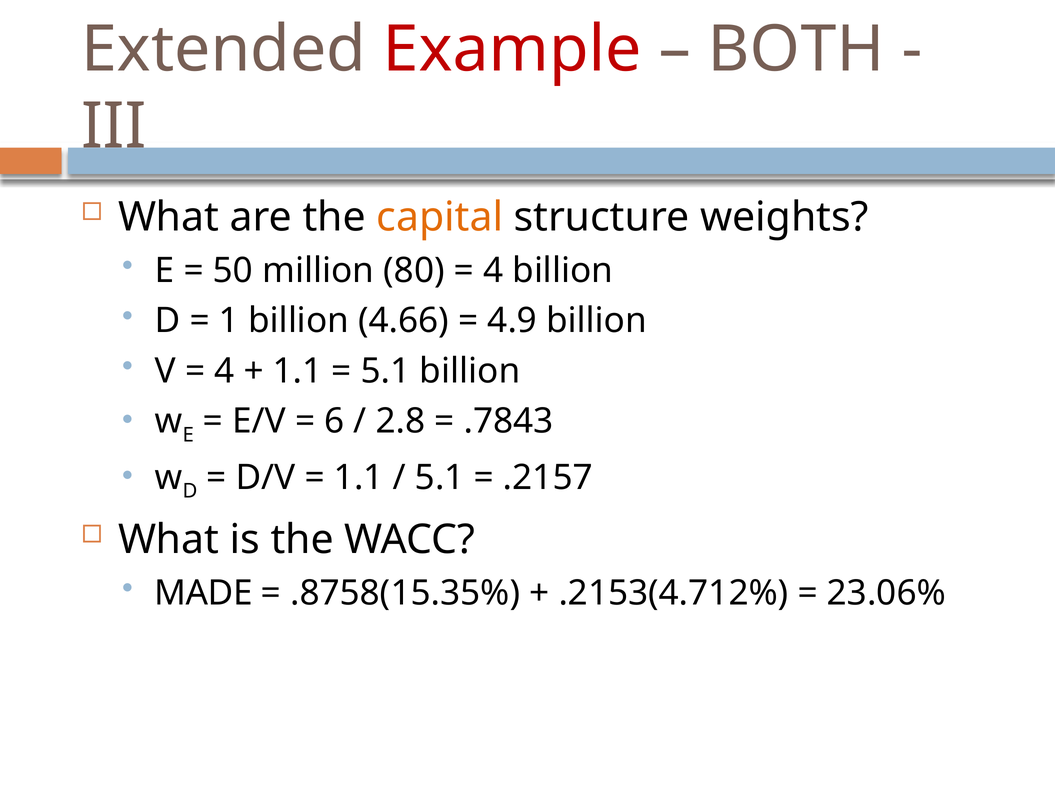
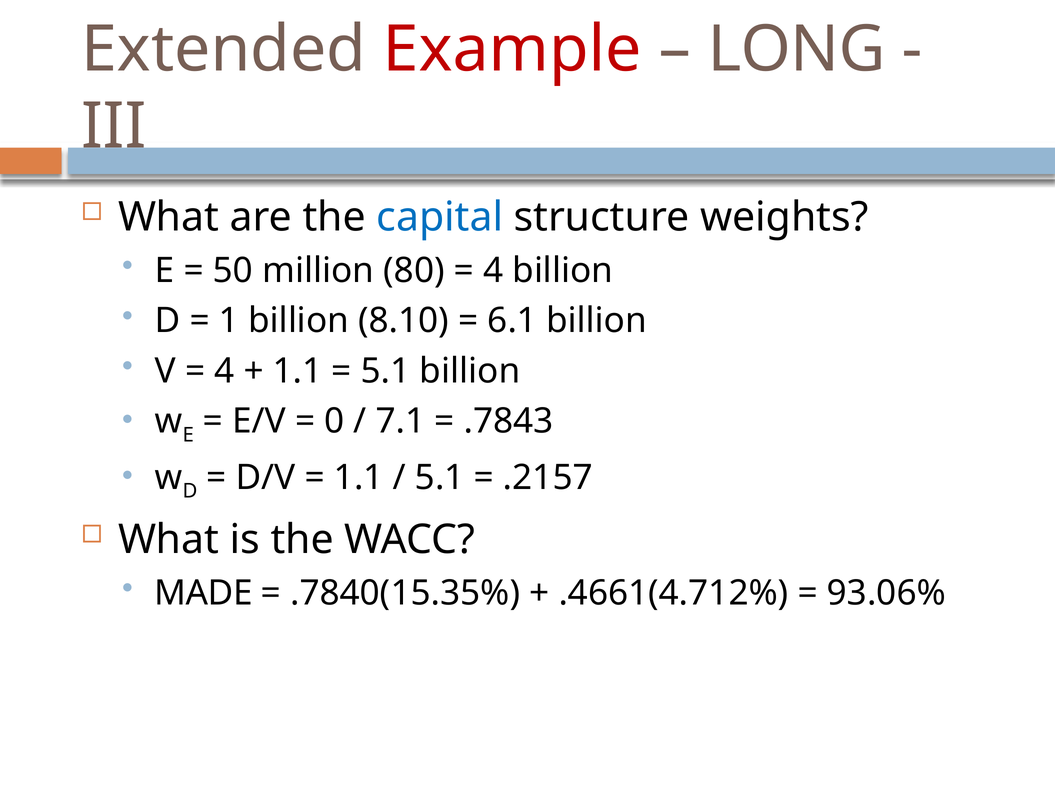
BOTH: BOTH -> LONG
capital colour: orange -> blue
4.66: 4.66 -> 8.10
4.9: 4.9 -> 6.1
6: 6 -> 0
2.8: 2.8 -> 7.1
.8758(15.35%: .8758(15.35% -> .7840(15.35%
.2153(4.712%: .2153(4.712% -> .4661(4.712%
23.06%: 23.06% -> 93.06%
